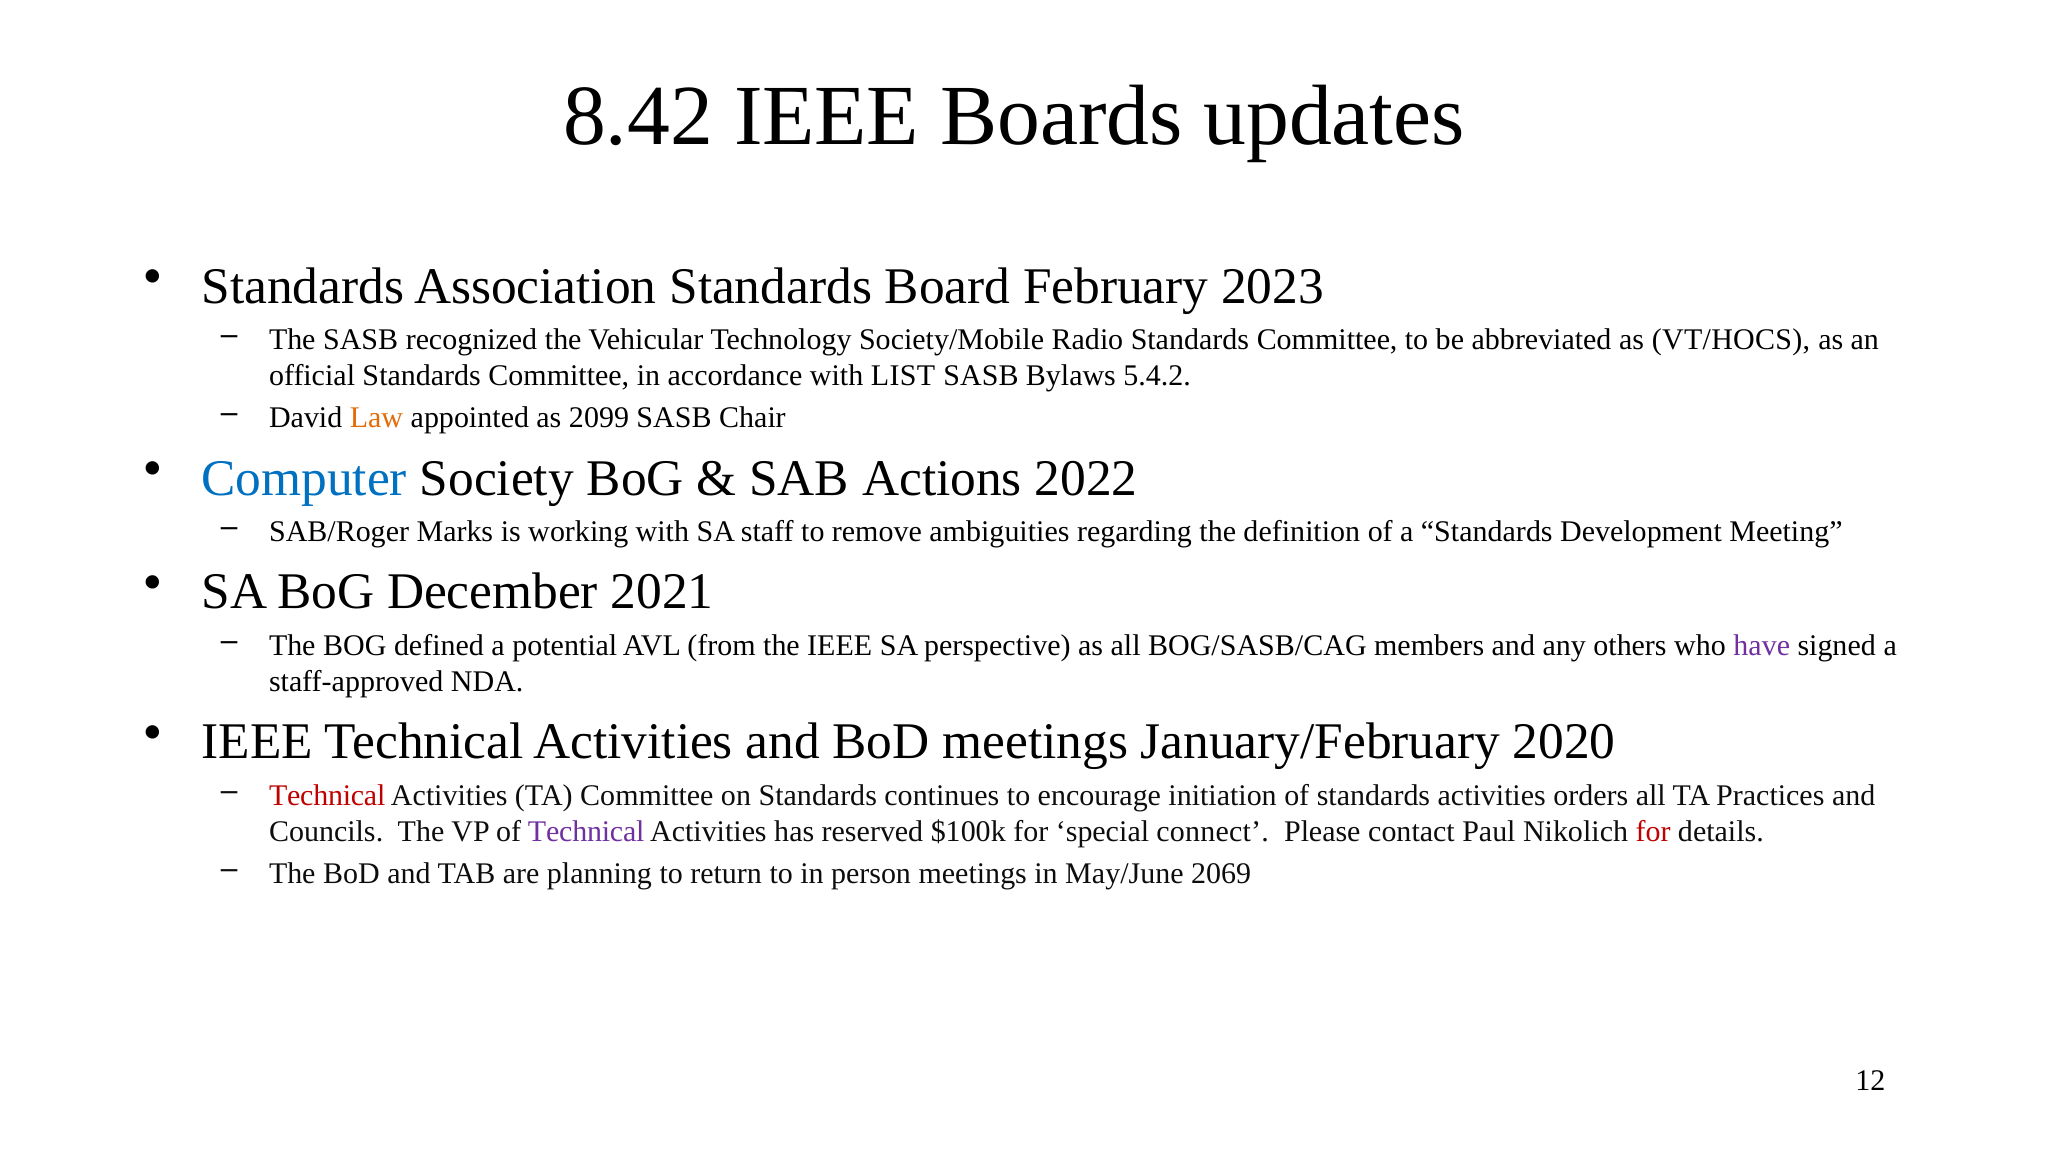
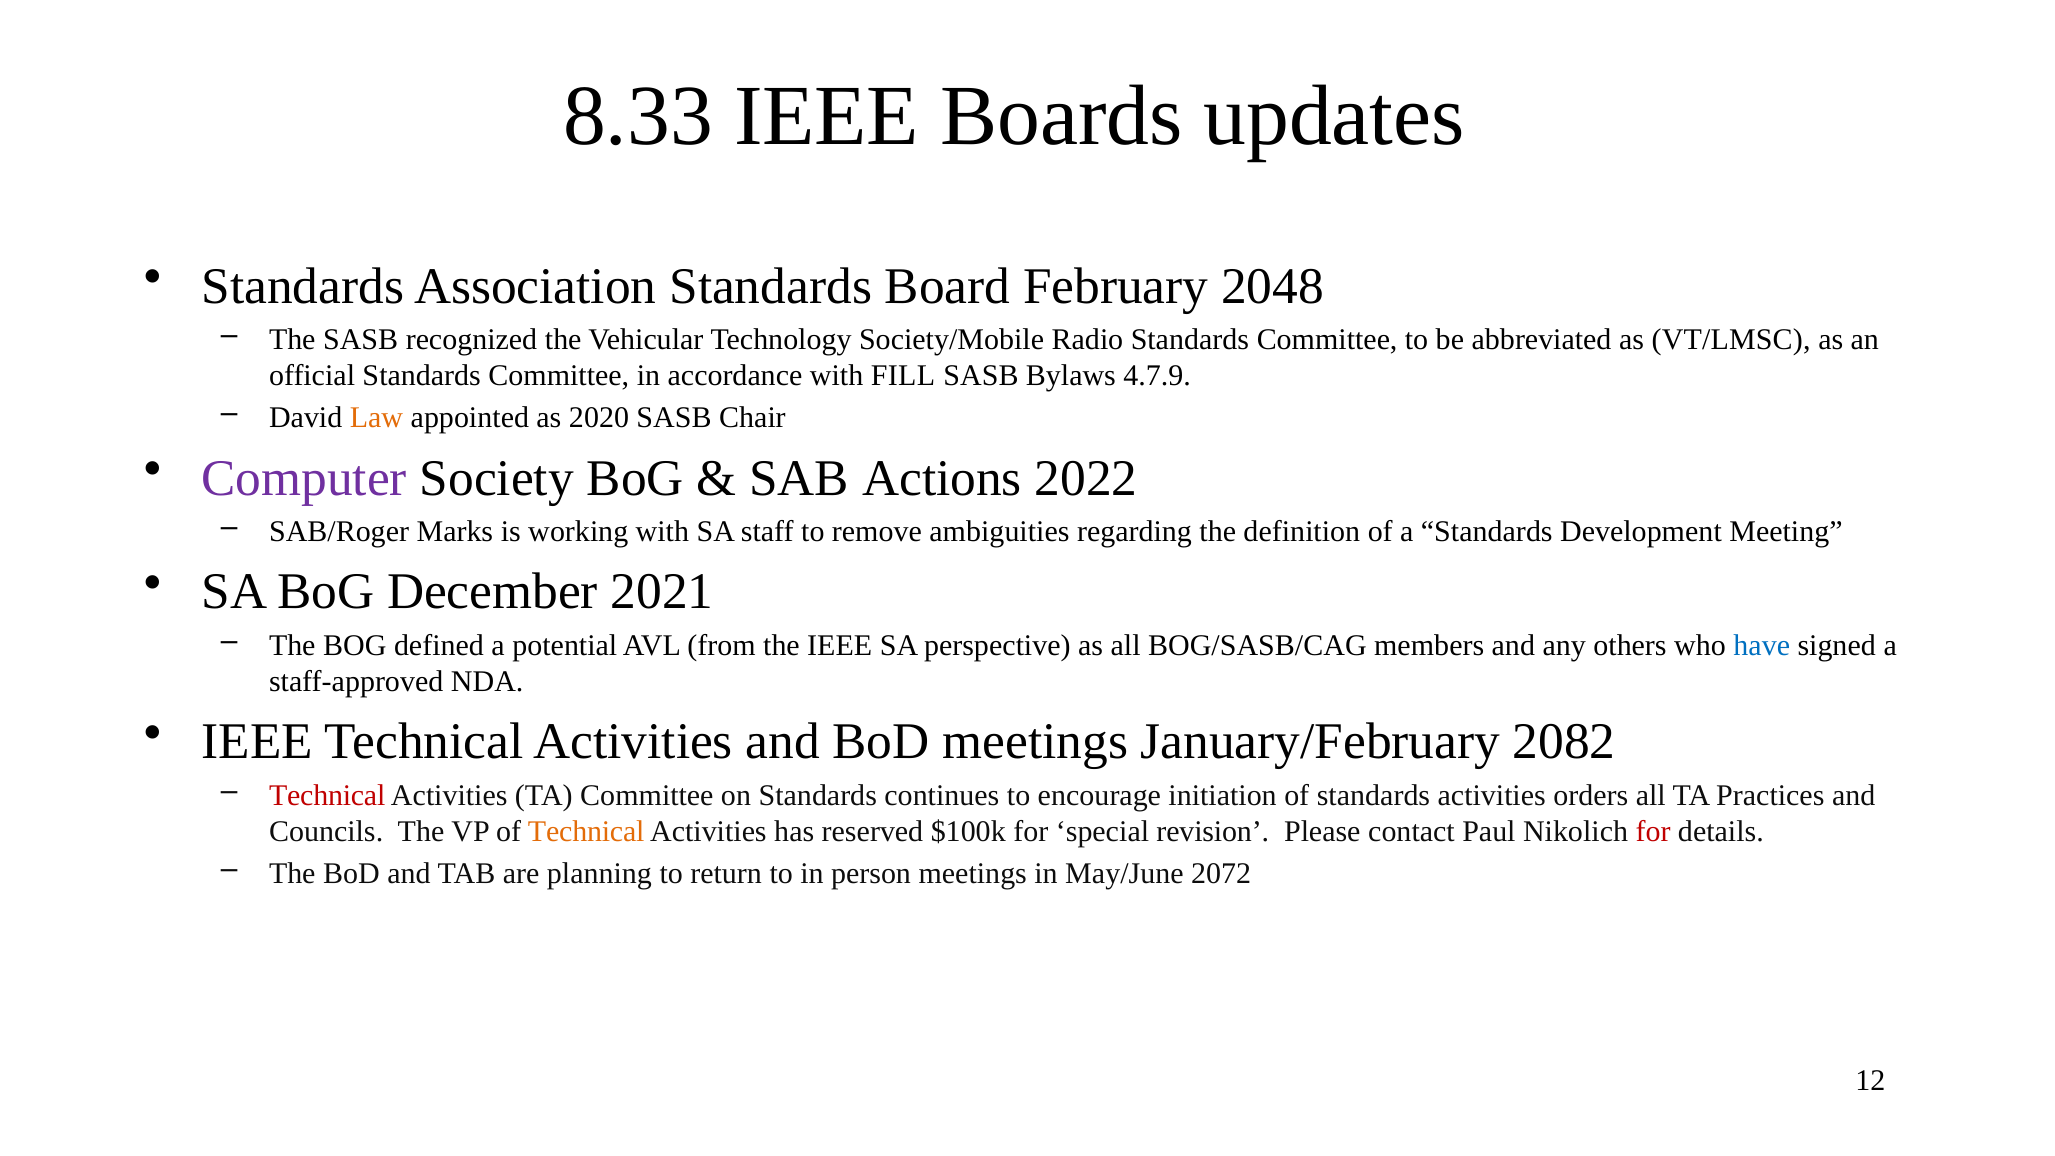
8.42: 8.42 -> 8.33
2023: 2023 -> 2048
VT/HOCS: VT/HOCS -> VT/LMSC
LIST: LIST -> FILL
5.4.2: 5.4.2 -> 4.7.9
2099: 2099 -> 2020
Computer colour: blue -> purple
have colour: purple -> blue
2020: 2020 -> 2082
Technical at (586, 831) colour: purple -> orange
connect: connect -> revision
2069: 2069 -> 2072
